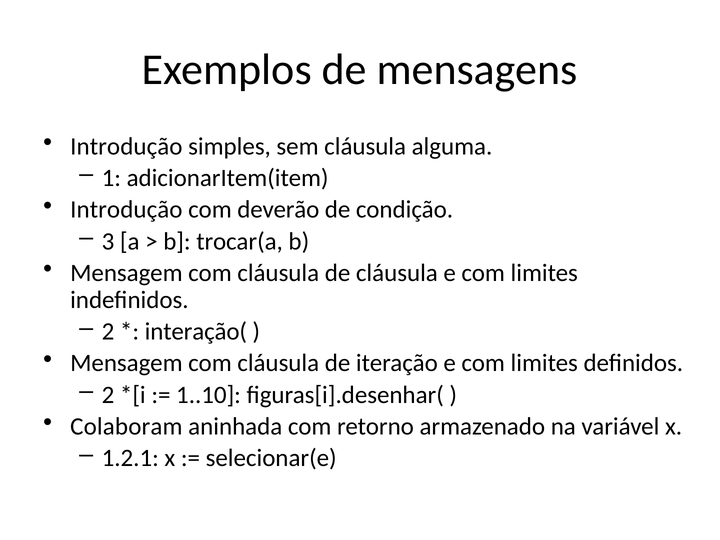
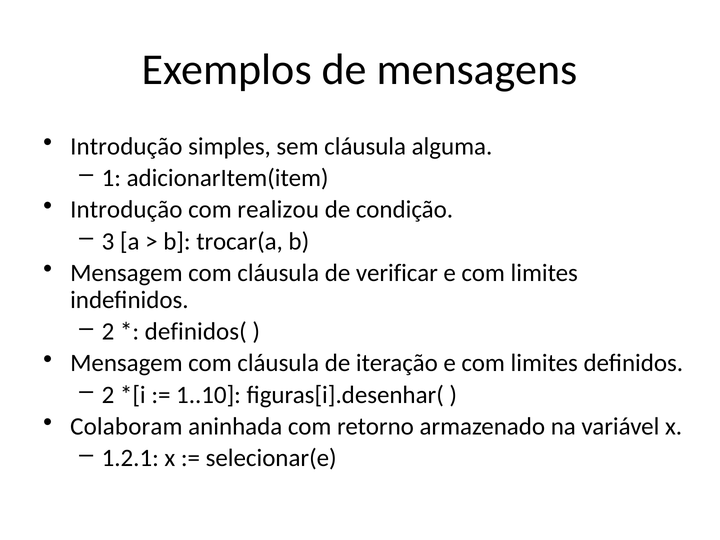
deverão: deverão -> realizou
de cláusula: cláusula -> verificar
interação(: interação( -> definidos(
